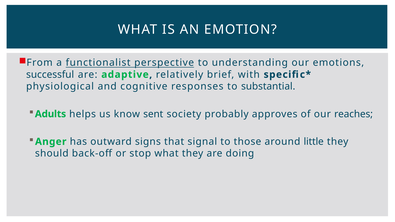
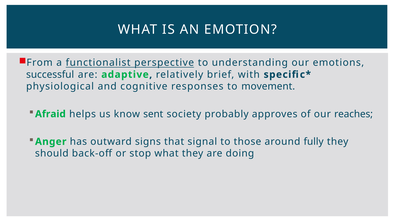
substantial: substantial -> movement
Adults: Adults -> Afraid
little: little -> fully
